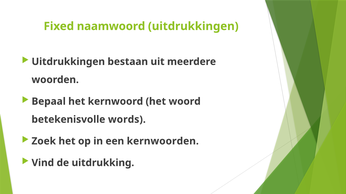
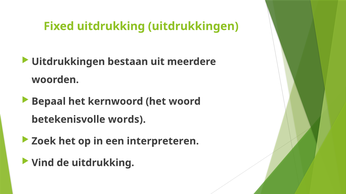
Fixed naamwoord: naamwoord -> uitdrukking
kernwoorden: kernwoorden -> interpreteren
